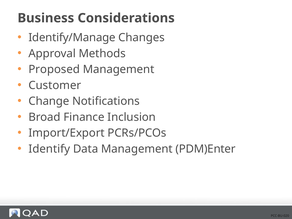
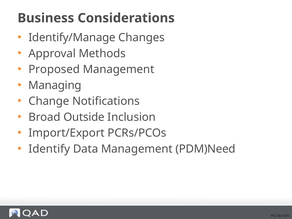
Customer: Customer -> Managing
Finance: Finance -> Outside
PDM)Enter: PDM)Enter -> PDM)Need
